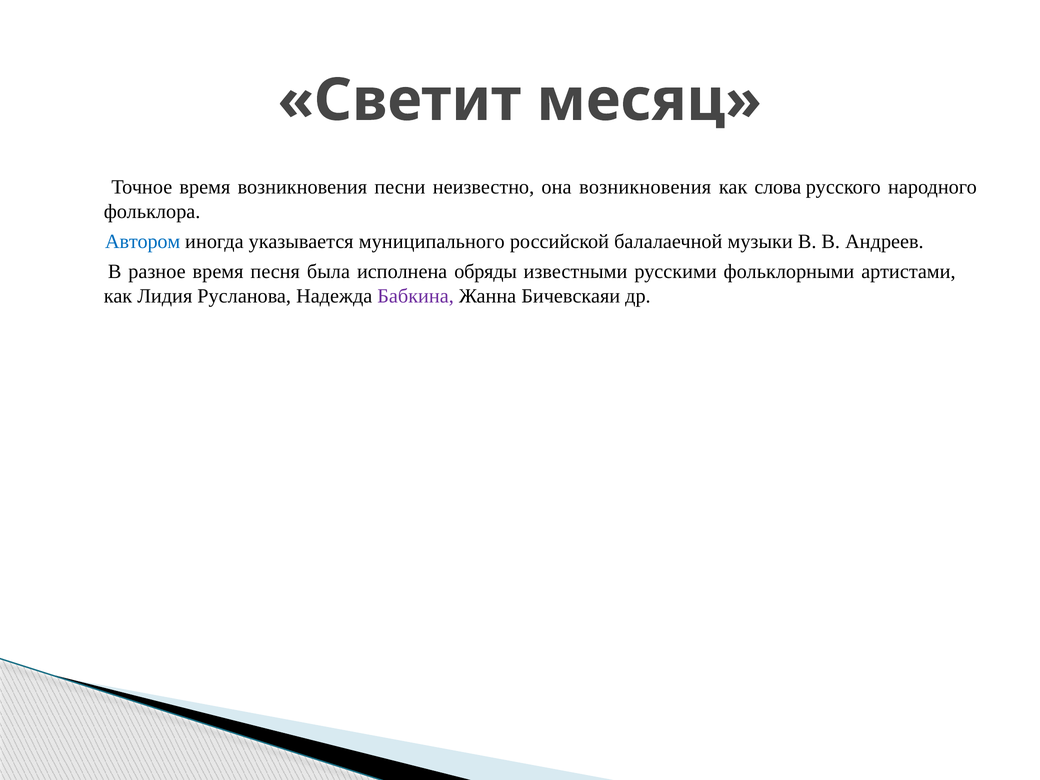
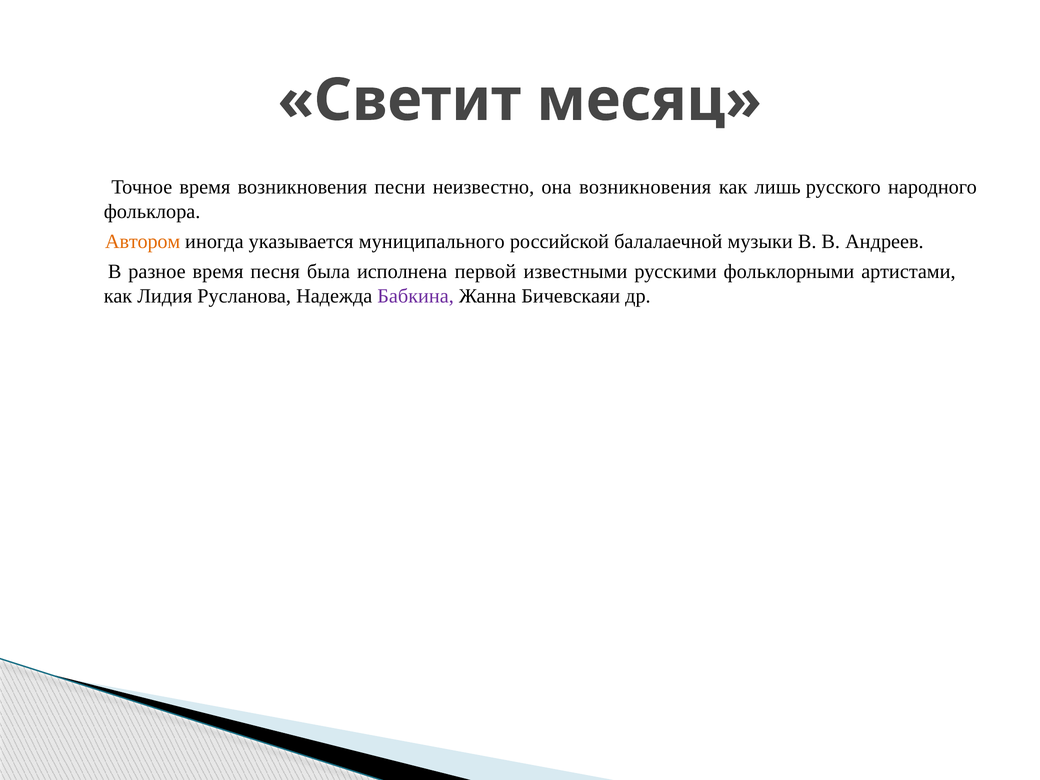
слова: слова -> лишь
Автором colour: blue -> orange
обряды: обряды -> первой
